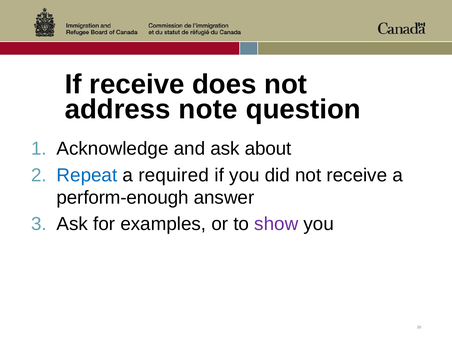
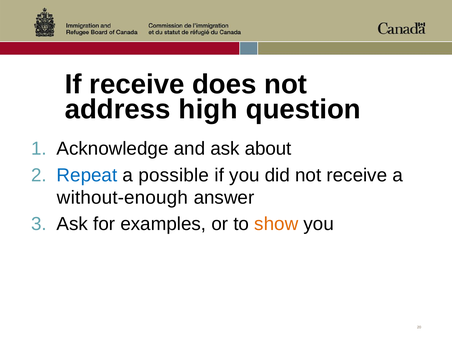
note: note -> high
required: required -> possible
perform-enough: perform-enough -> without-enough
show colour: purple -> orange
